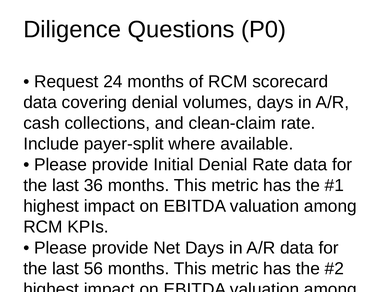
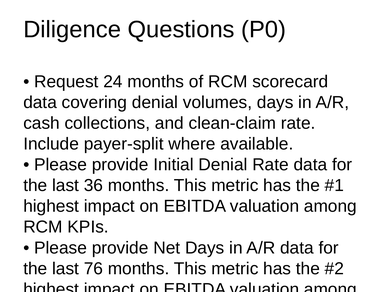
56: 56 -> 76
